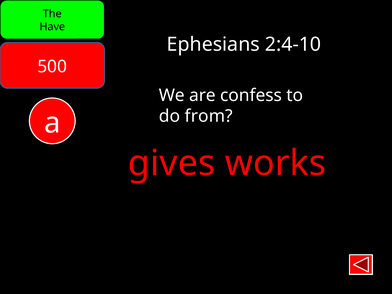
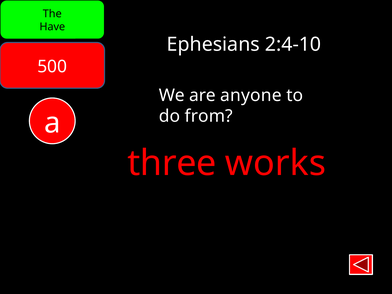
confess: confess -> anyone
gives: gives -> three
